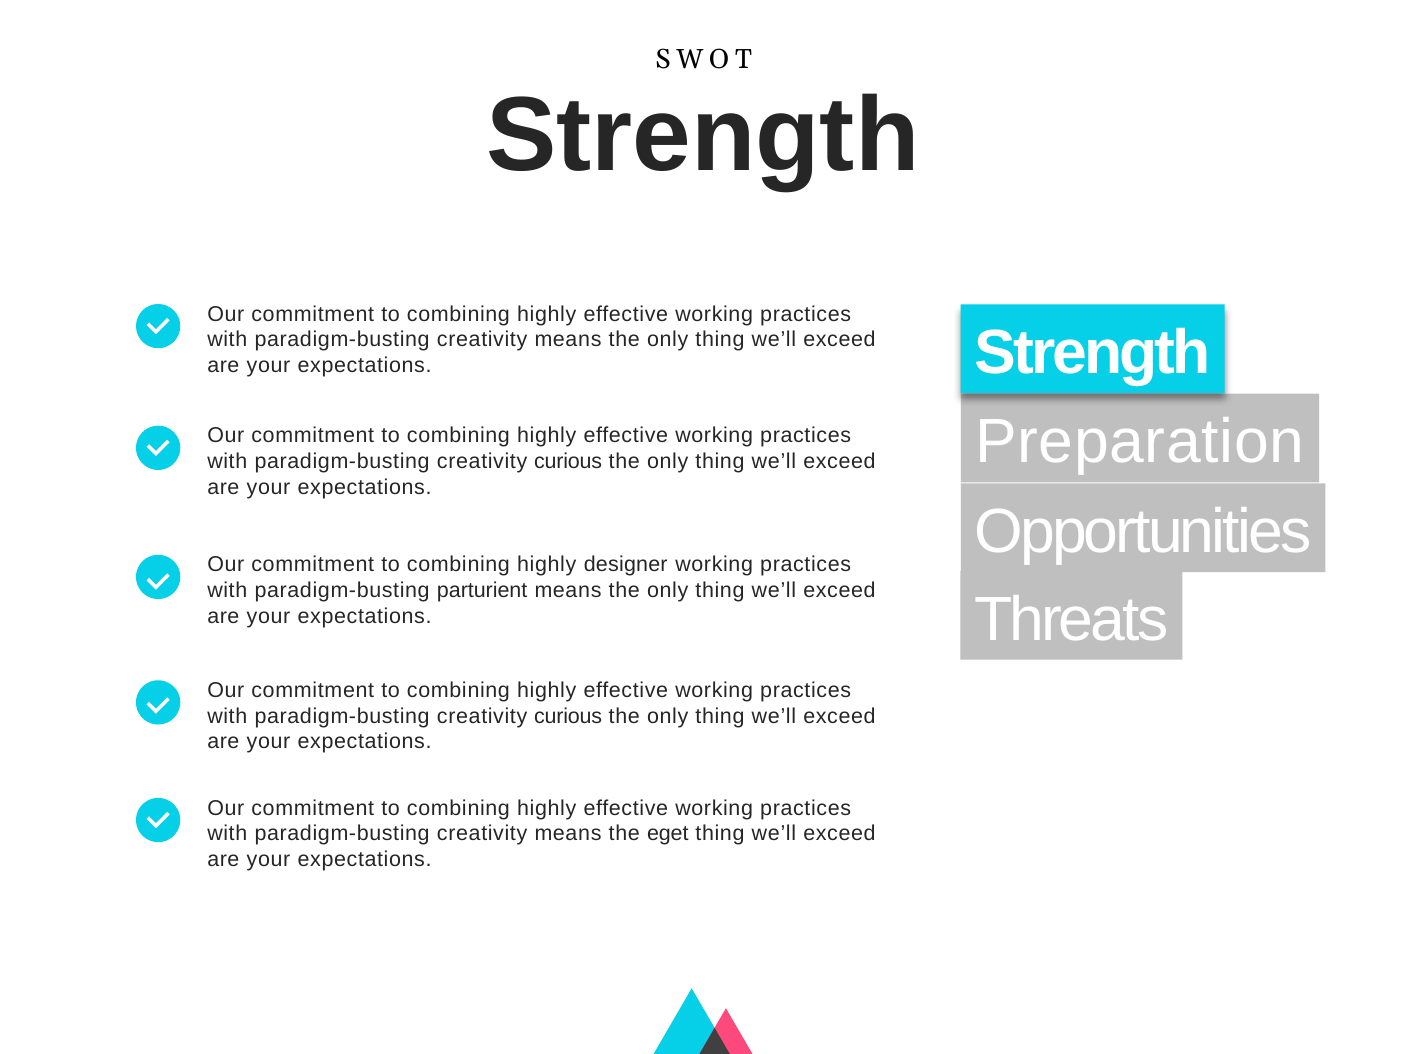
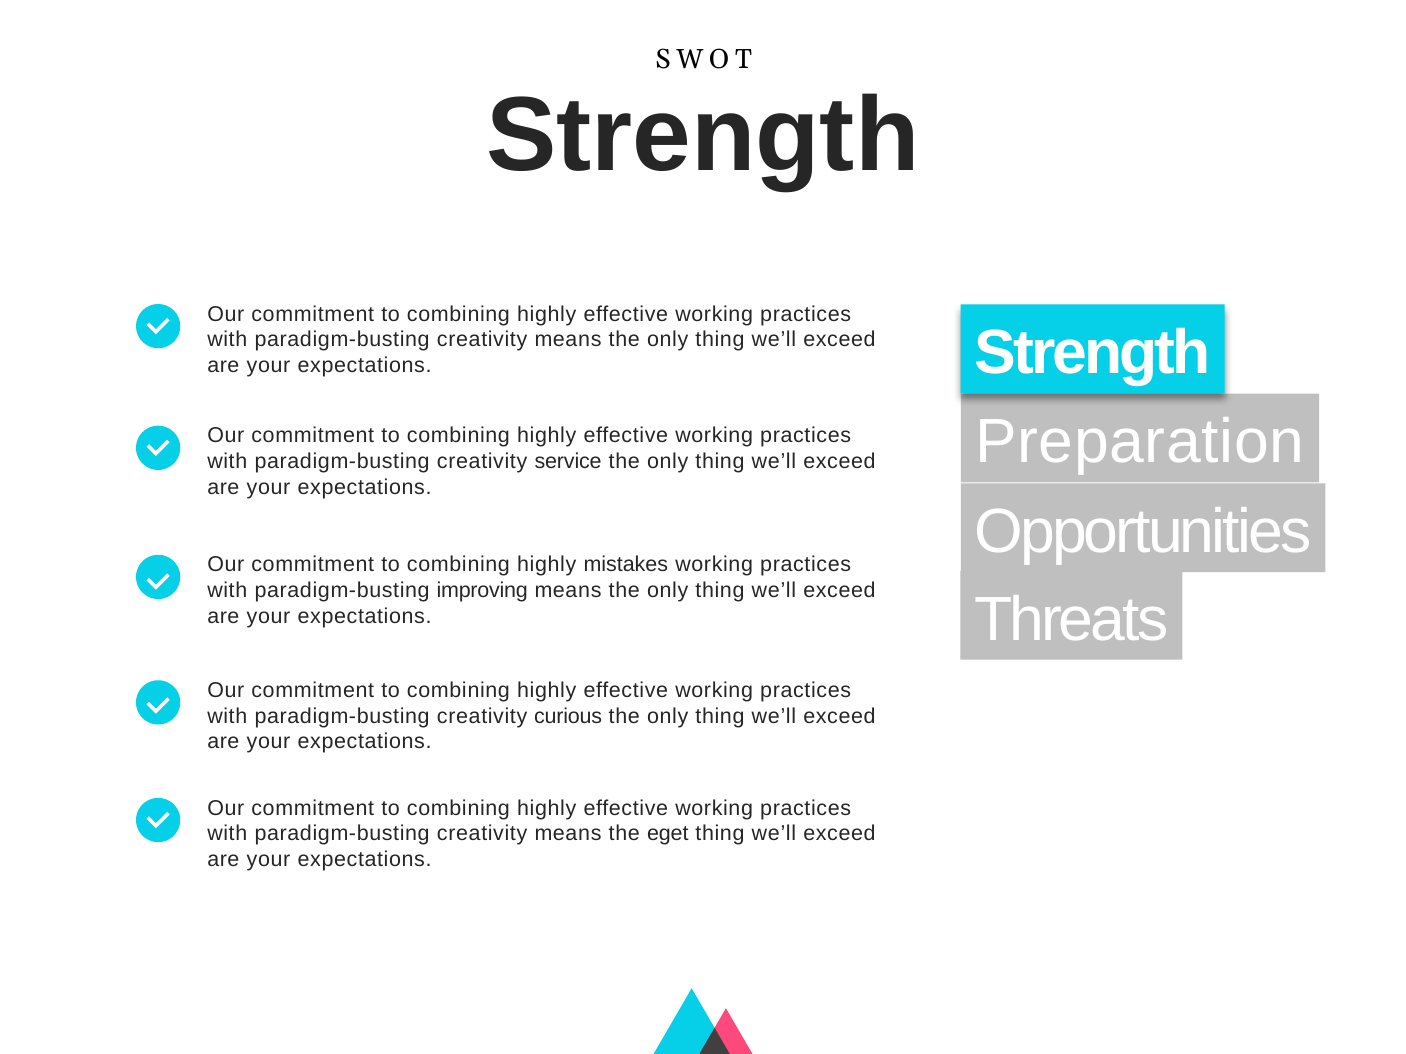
curious at (568, 462): curious -> service
designer: designer -> mistakes
parturient: parturient -> improving
